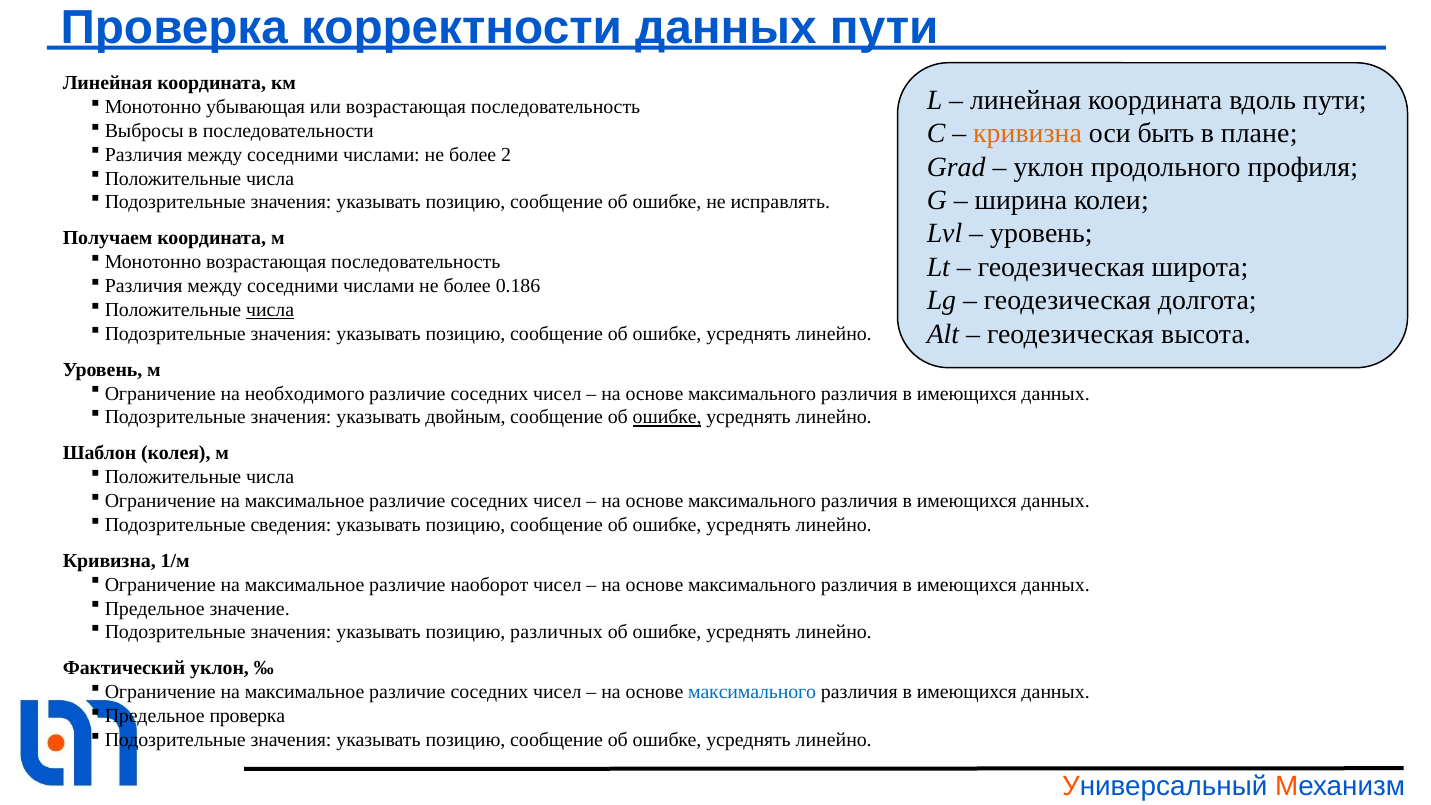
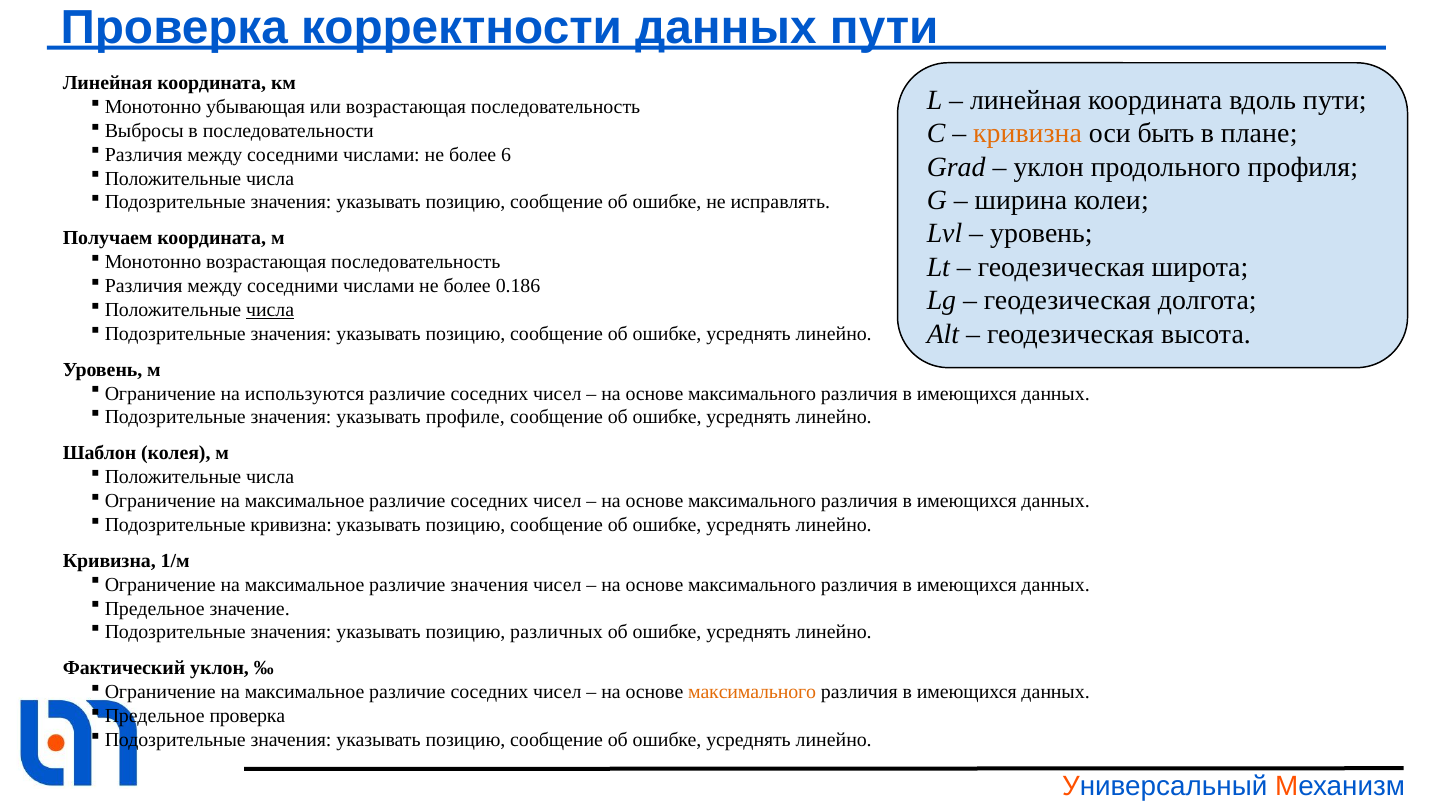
2: 2 -> 6
необходимого: необходимого -> используются
двойным: двойным -> профиле
ошибке at (667, 417) underline: present -> none
сведения at (291, 525): сведения -> кривизна
различие наоборот: наоборот -> значения
максимального at (752, 692) colour: blue -> orange
